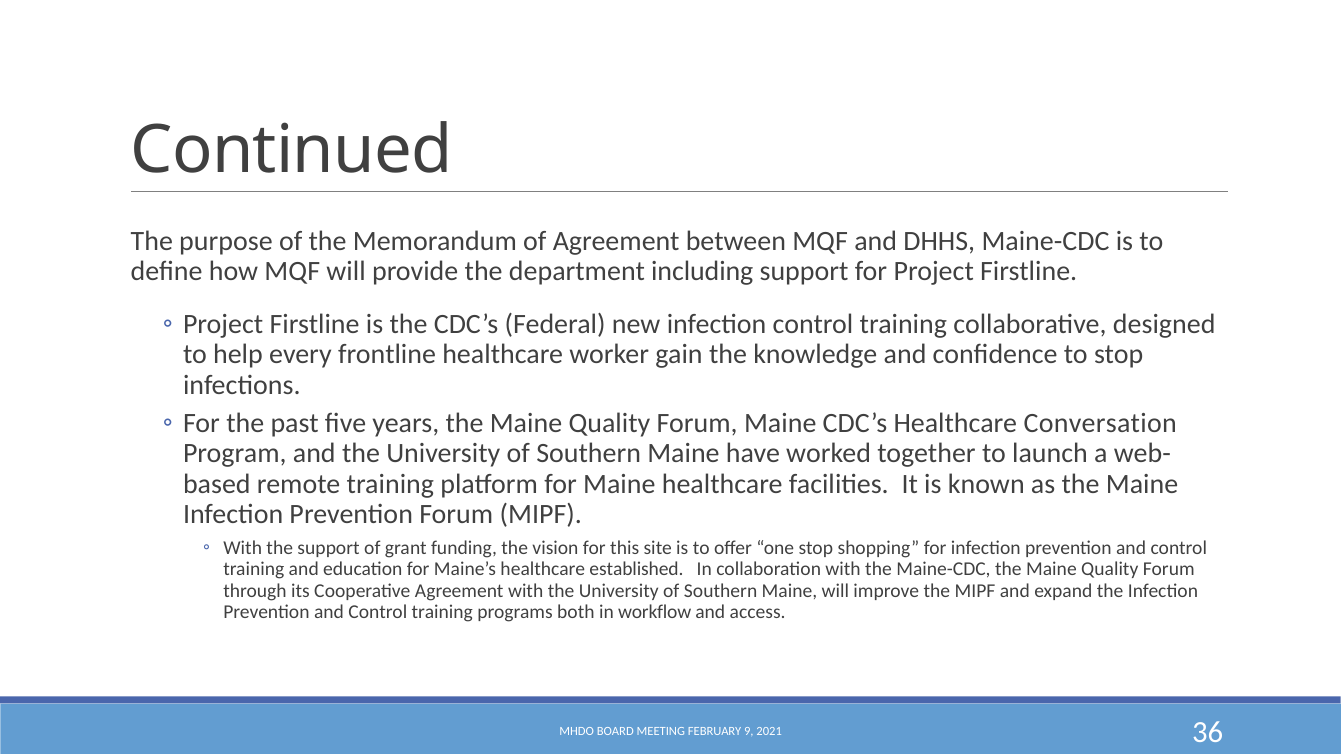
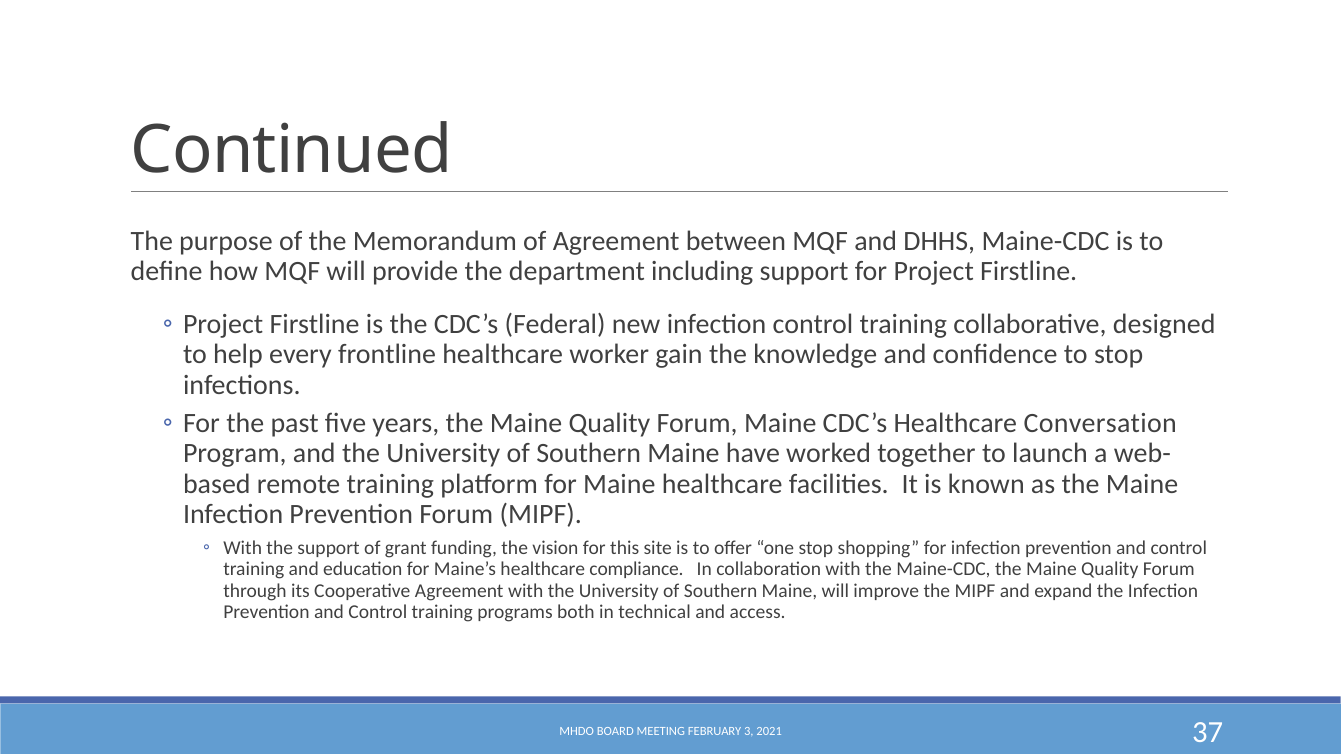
established: established -> compliance
workflow: workflow -> technical
9: 9 -> 3
36: 36 -> 37
